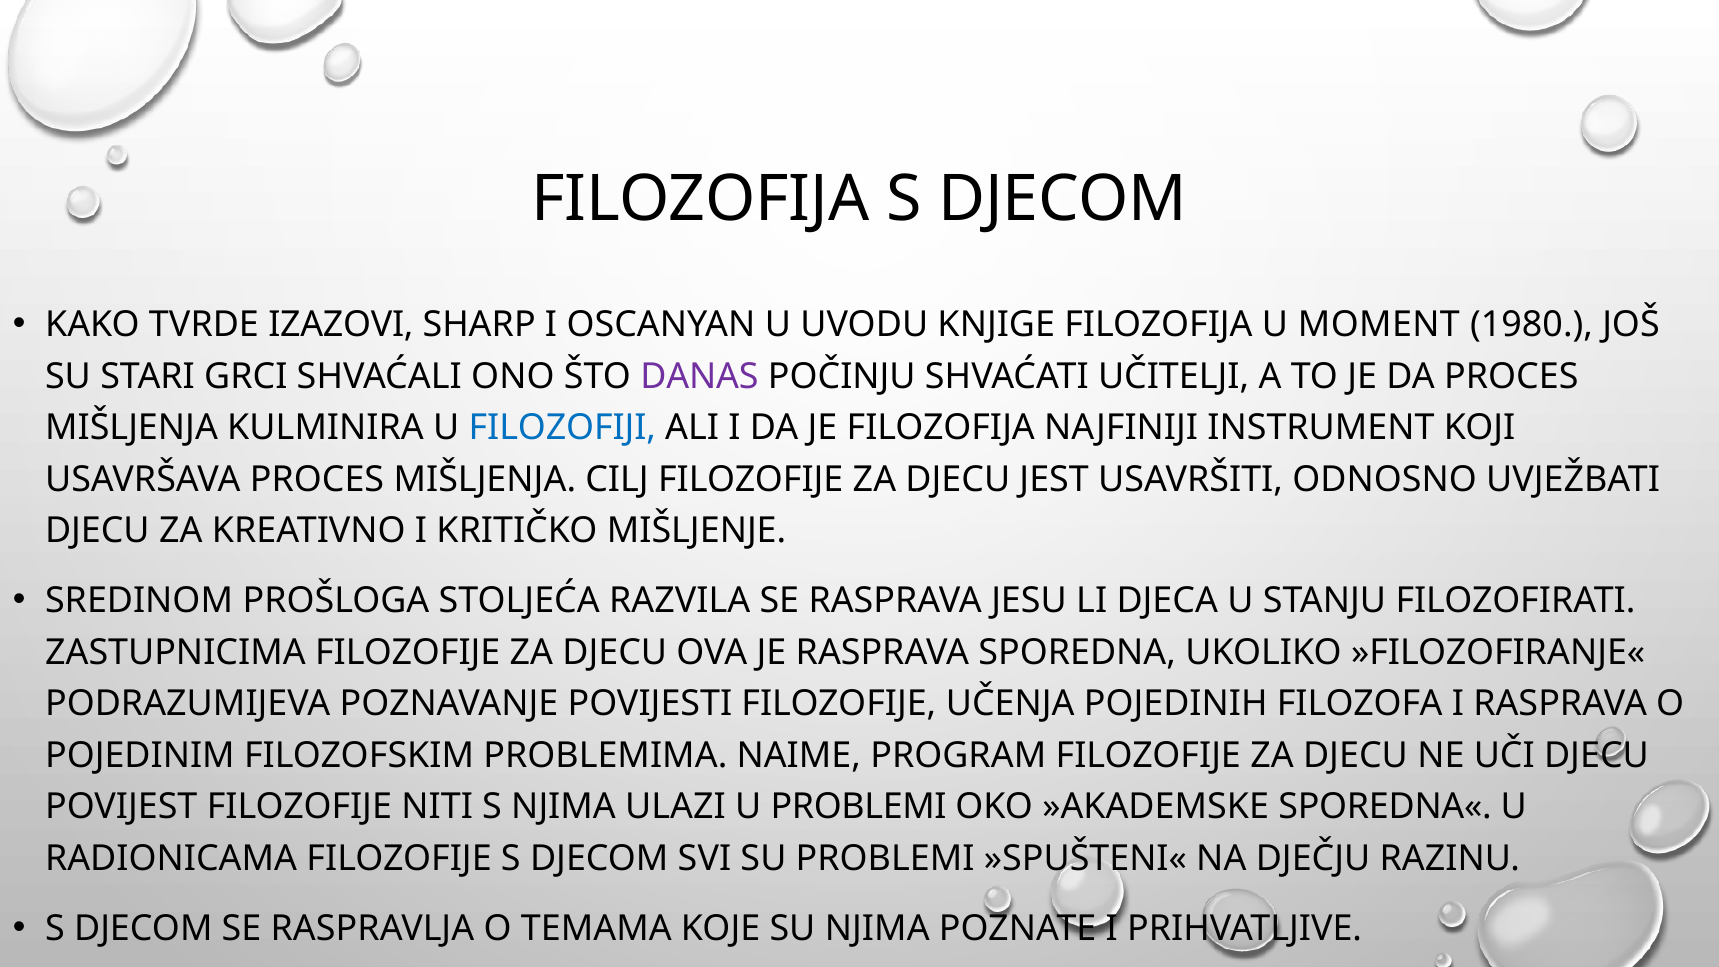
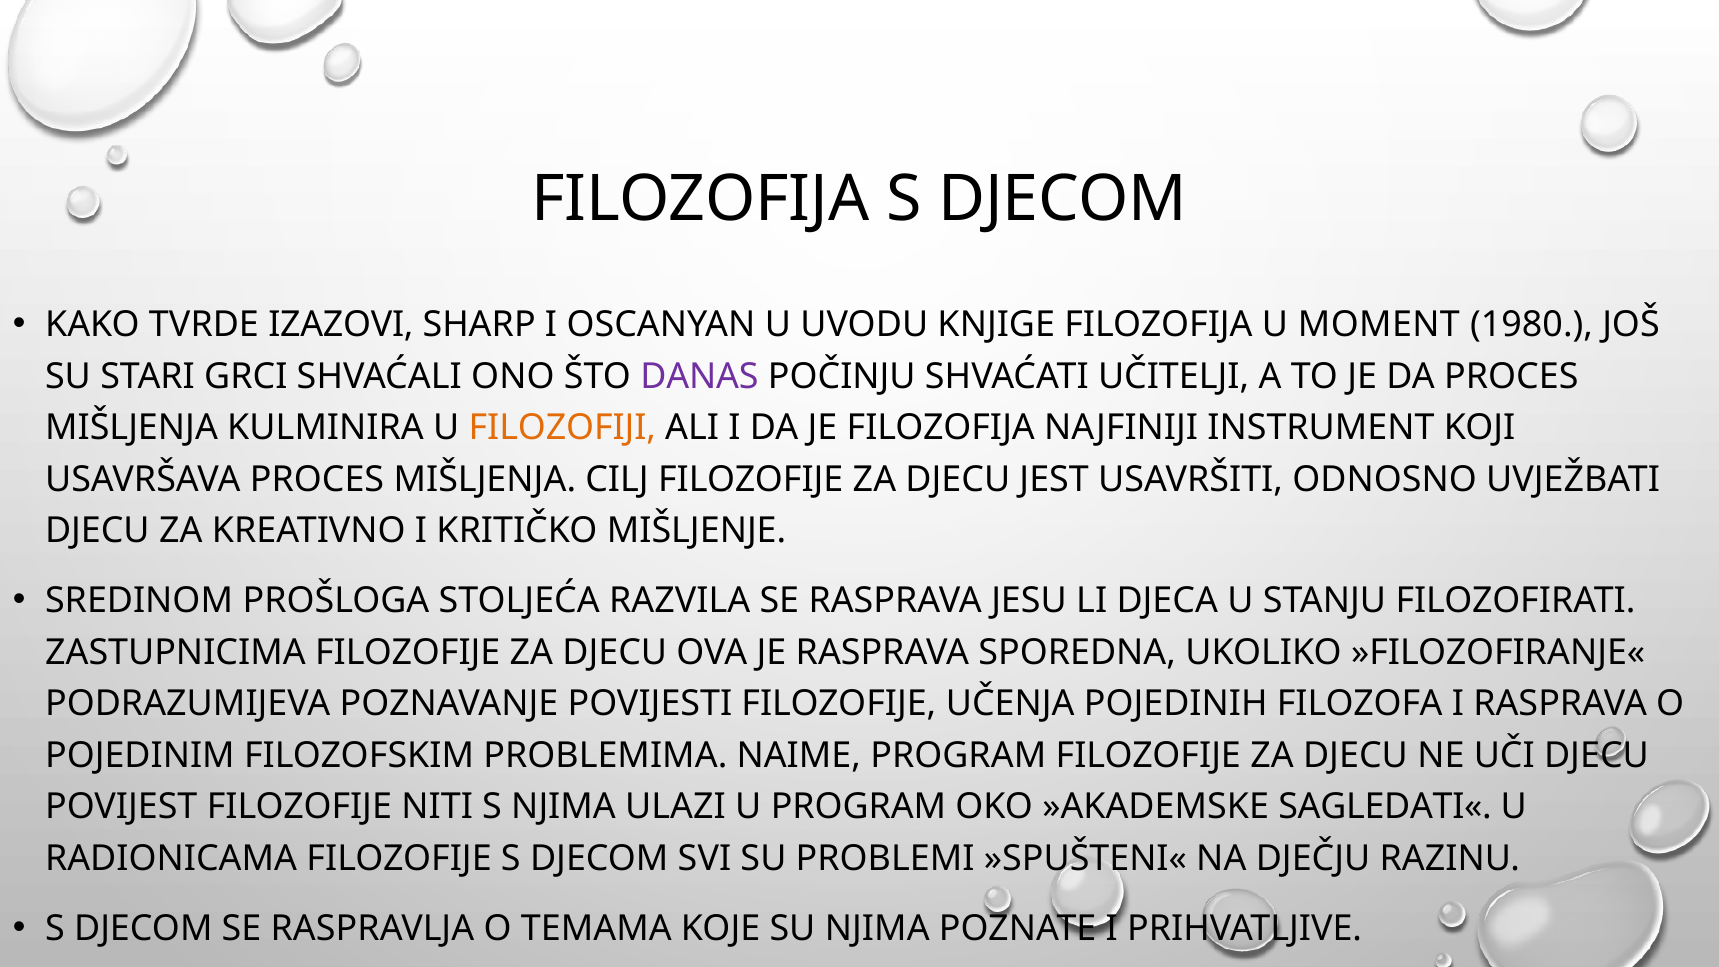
FILOZOFIJI colour: blue -> orange
U PROBLEMI: PROBLEMI -> PROGRAM
SPOREDNA«: SPOREDNA« -> SAGLEDATI«
